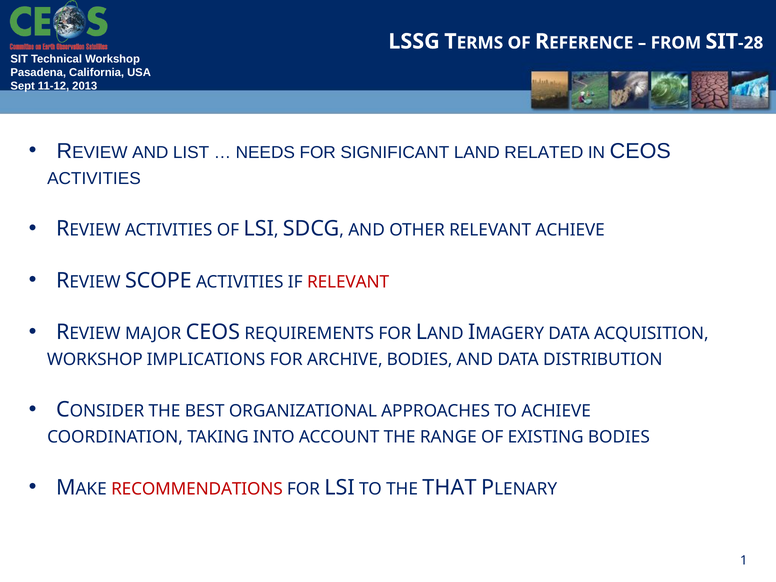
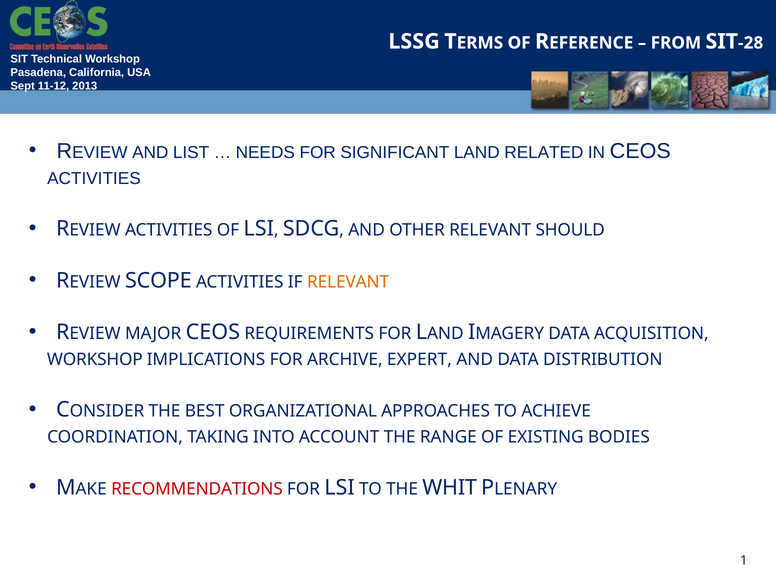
RELEVANT ACHIEVE: ACHIEVE -> SHOULD
RELEVANT at (348, 282) colour: red -> orange
ARCHIVE BODIES: BODIES -> EXPERT
THAT: THAT -> WHIT
